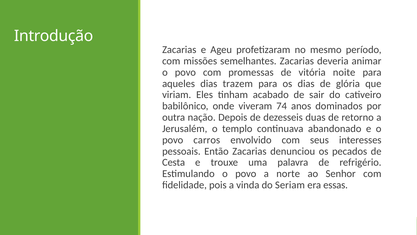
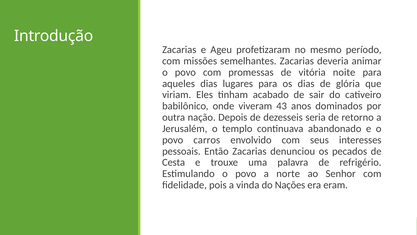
trazem: trazem -> lugares
74: 74 -> 43
duas: duas -> seria
Seriam: Seriam -> Nações
essas: essas -> eram
